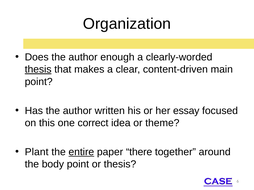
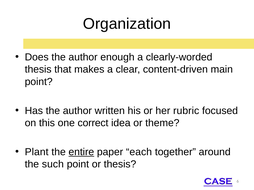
thesis at (38, 70) underline: present -> none
essay: essay -> rubric
there: there -> each
body: body -> such
